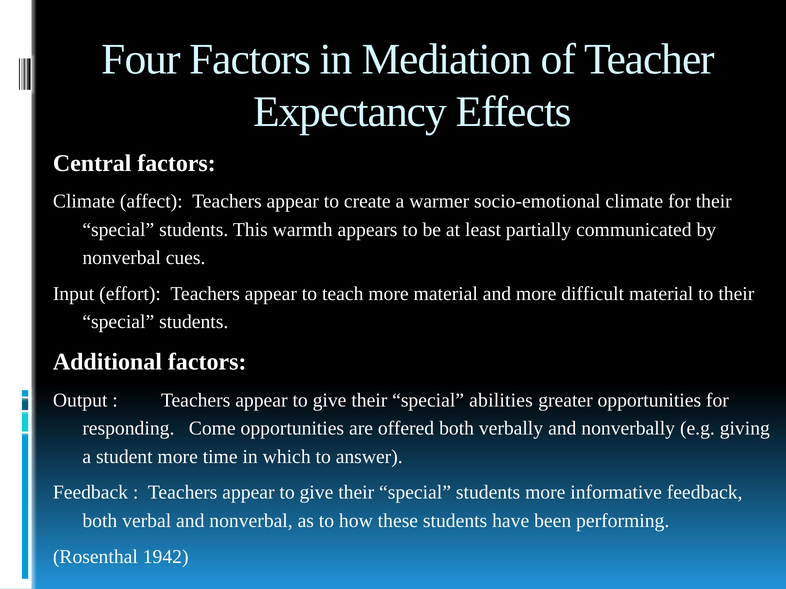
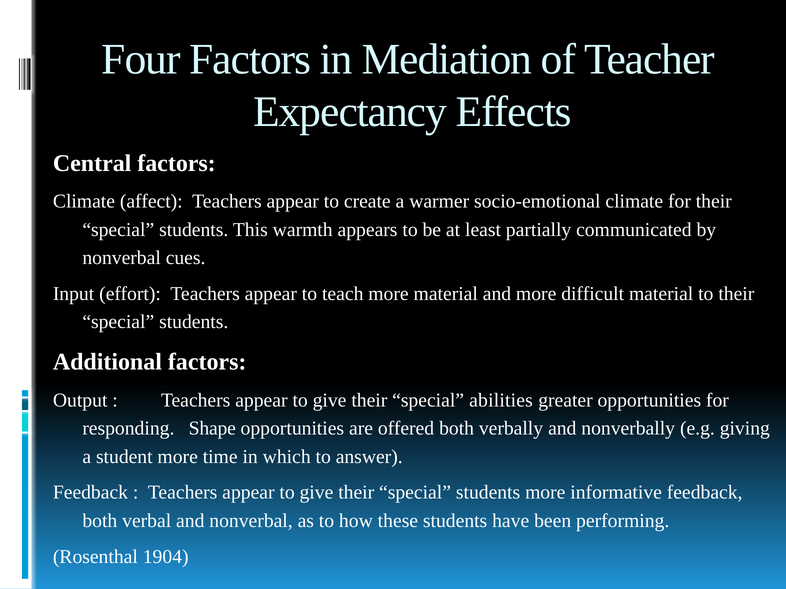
Come: Come -> Shape
1942: 1942 -> 1904
